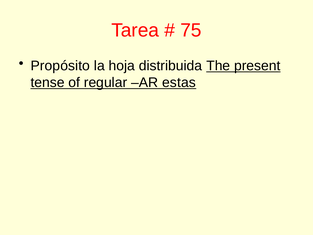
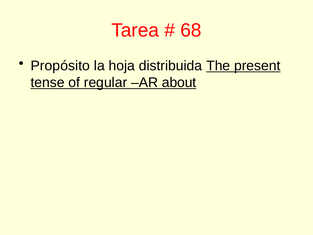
75: 75 -> 68
estas: estas -> about
